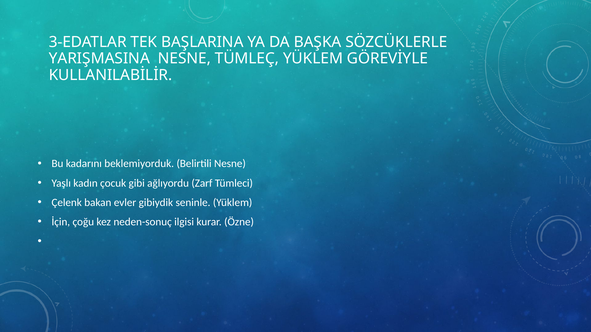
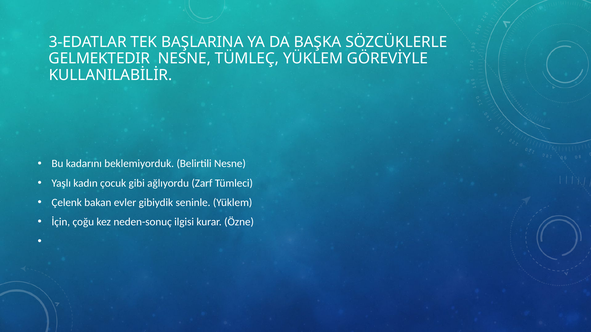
YARIŞMASINA: YARIŞMASINA -> GELMEKTEDIR
